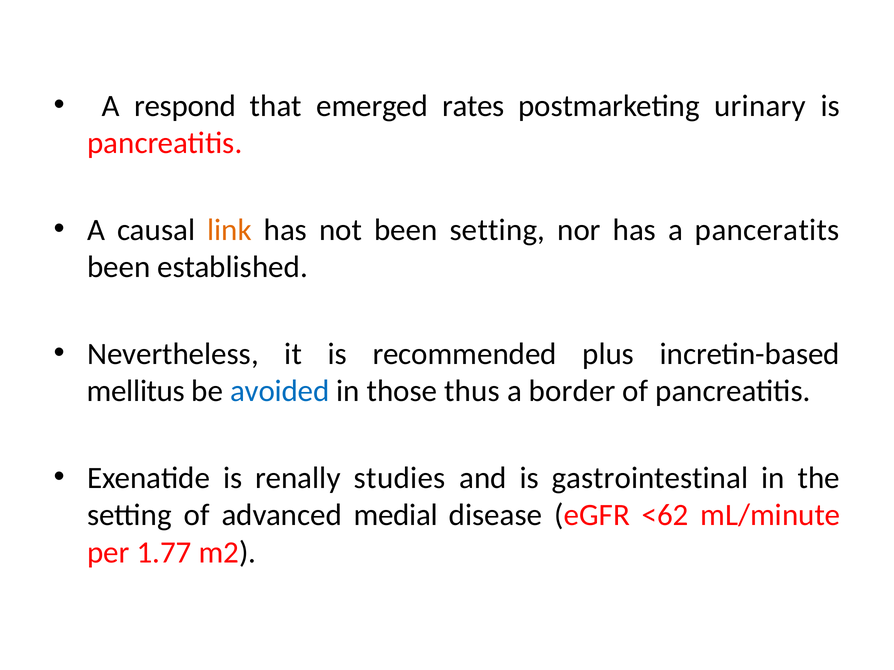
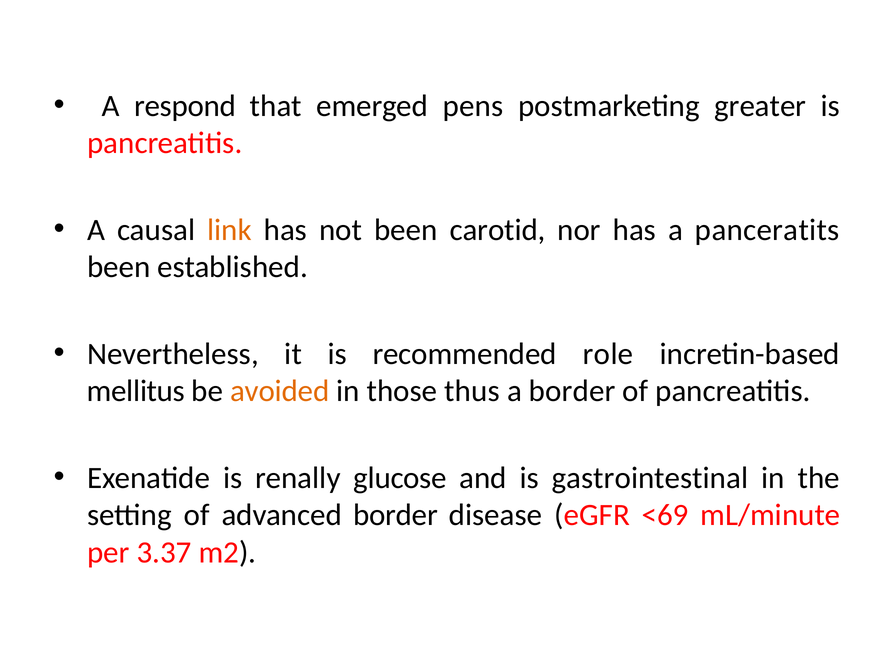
rates: rates -> pens
urinary: urinary -> greater
been setting: setting -> carotid
plus: plus -> role
avoided colour: blue -> orange
studies: studies -> glucose
advanced medial: medial -> border
<62: <62 -> <69
1.77: 1.77 -> 3.37
